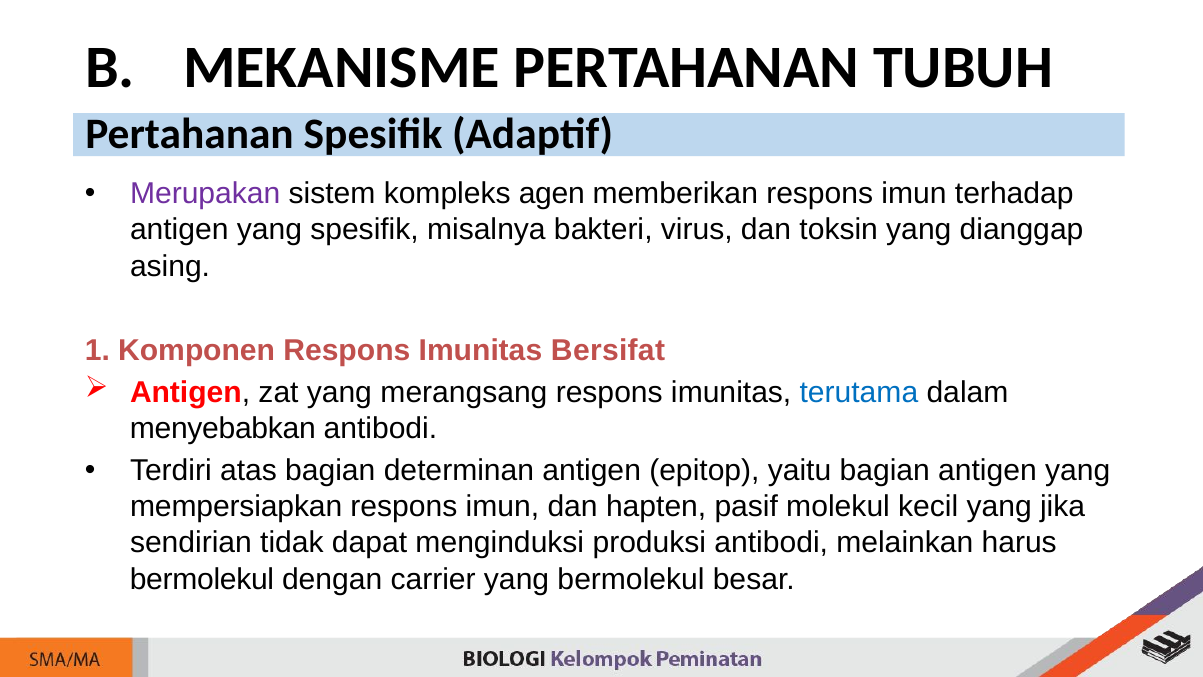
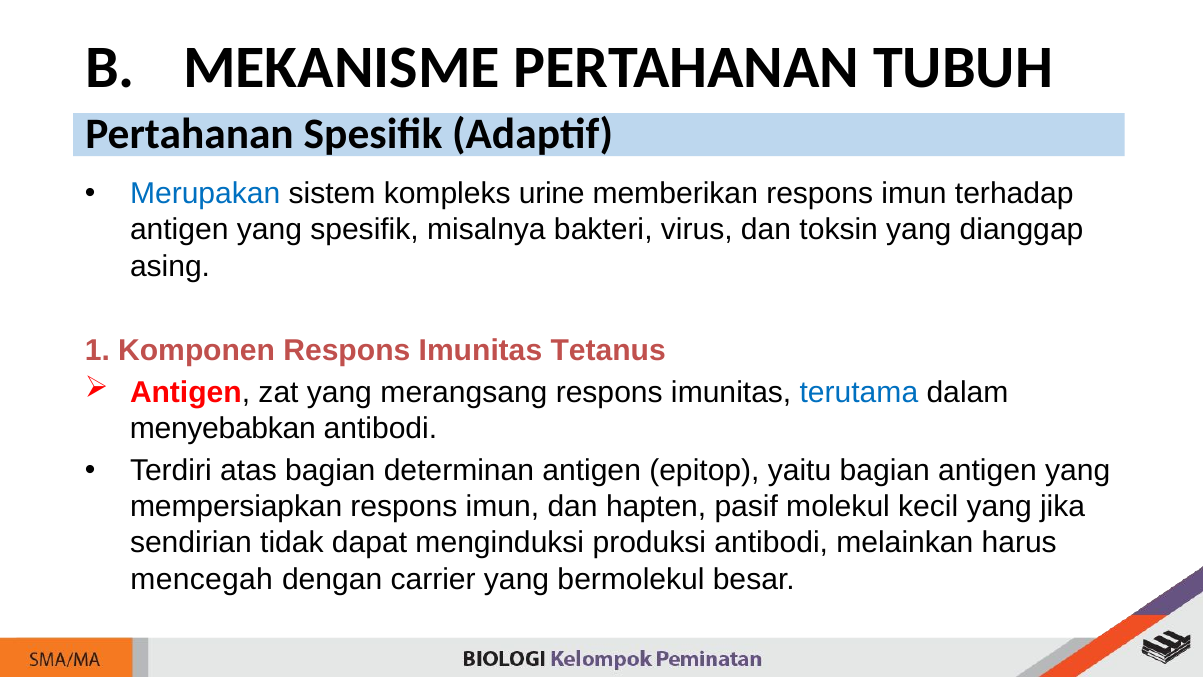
Merupakan colour: purple -> blue
agen: agen -> urine
Bersifat: Bersifat -> Tetanus
bermolekul at (202, 579): bermolekul -> mencegah
